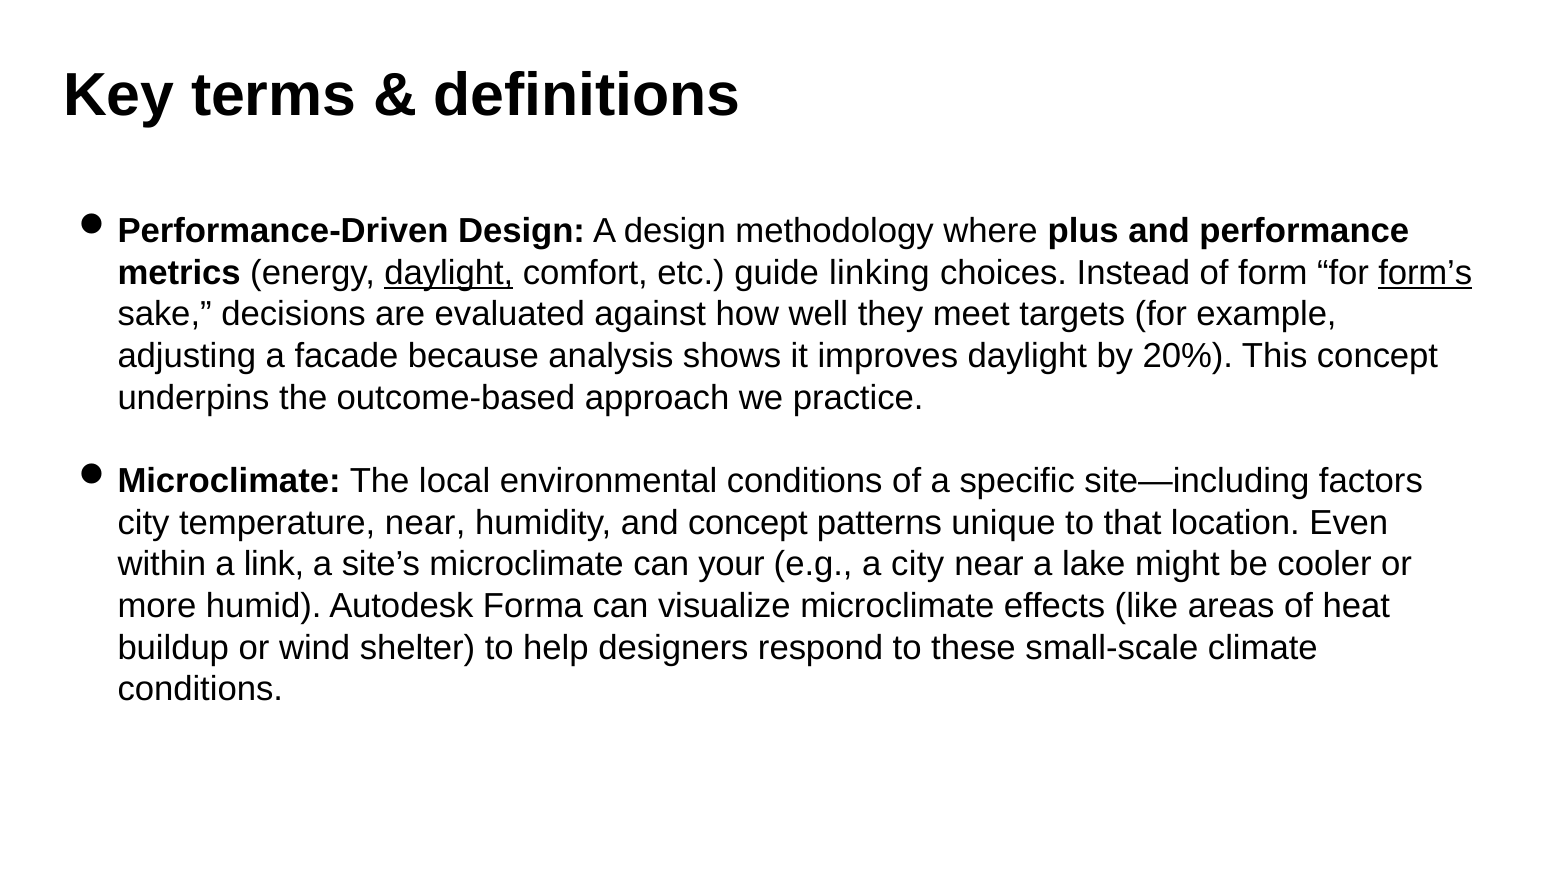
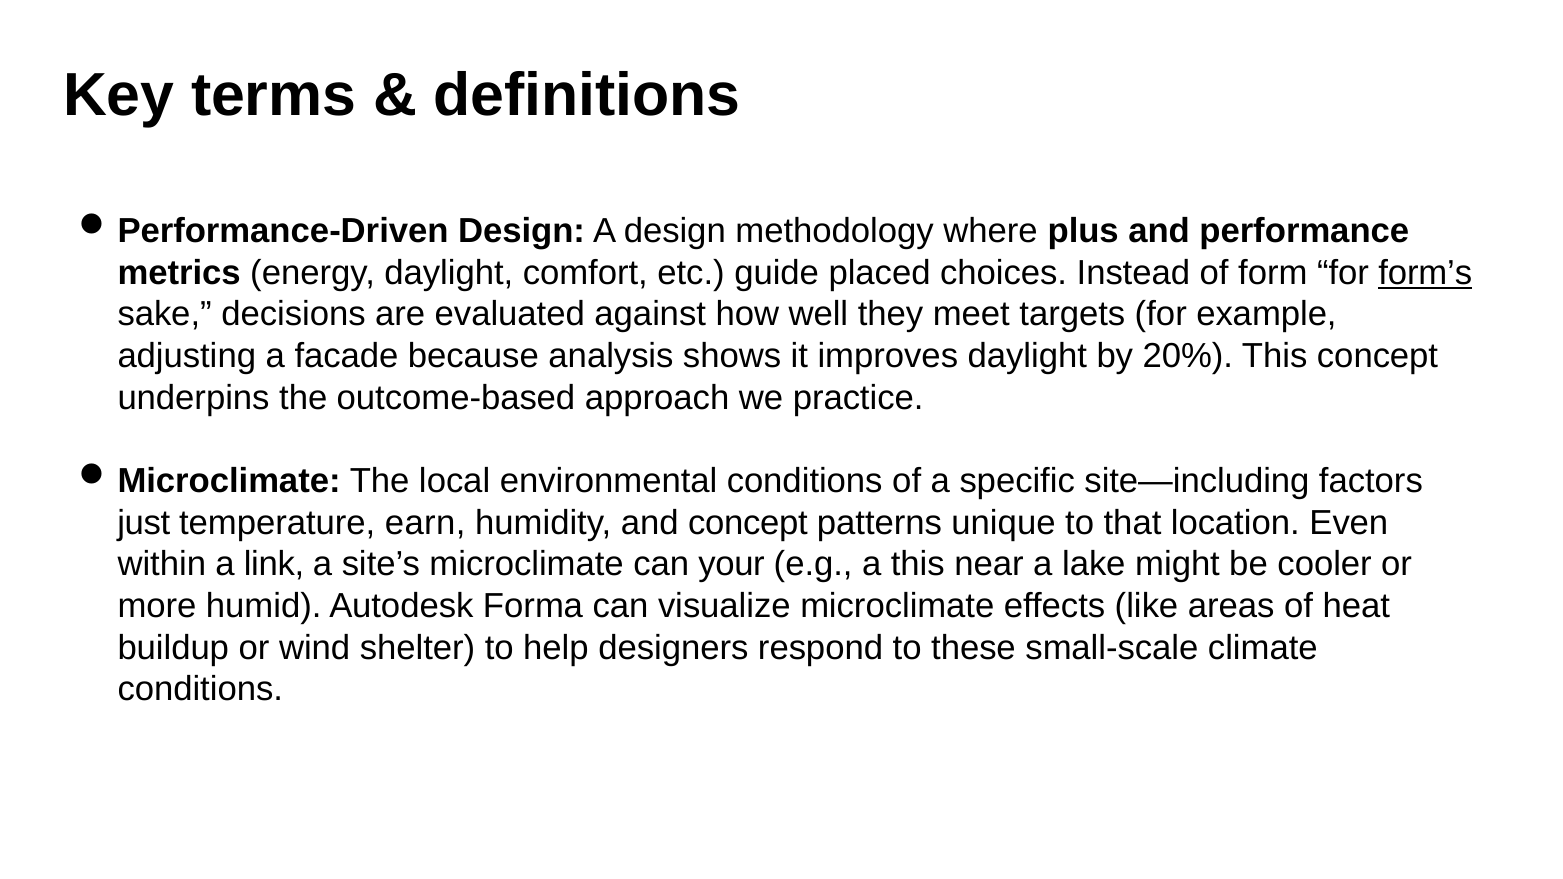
daylight at (449, 273) underline: present -> none
linking: linking -> placed
city at (144, 523): city -> just
temperature near: near -> earn
a city: city -> this
